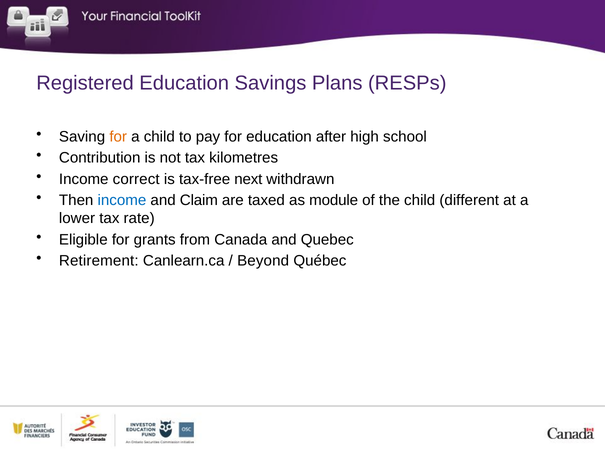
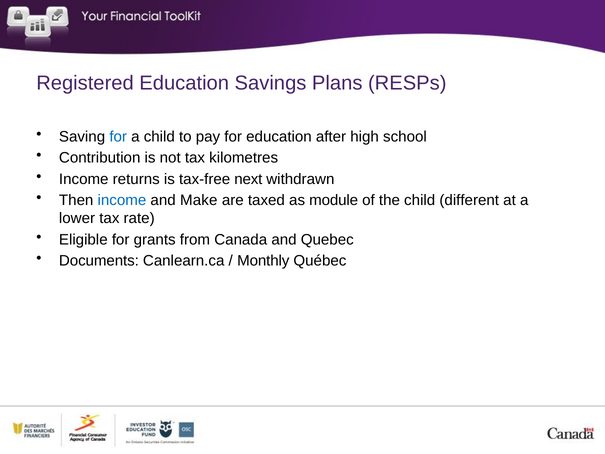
for at (118, 137) colour: orange -> blue
correct: correct -> returns
Claim: Claim -> Make
Retirement: Retirement -> Documents
Beyond: Beyond -> Monthly
